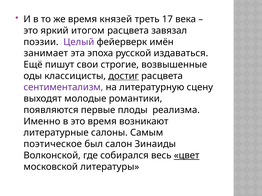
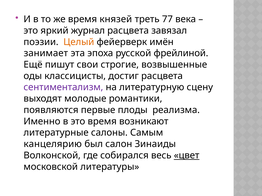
17: 17 -> 77
итогом: итогом -> журнал
Целый colour: purple -> orange
издаваться: издаваться -> фрейлиной
достиг underline: present -> none
поэтическое: поэтическое -> канцелярию
